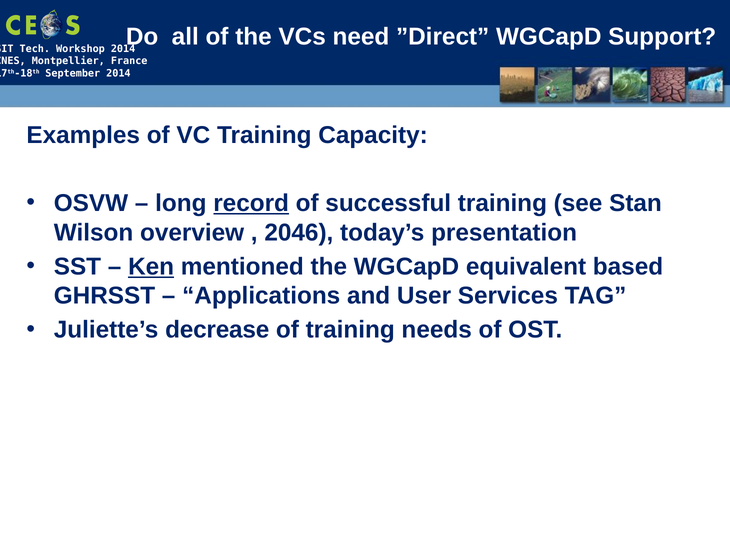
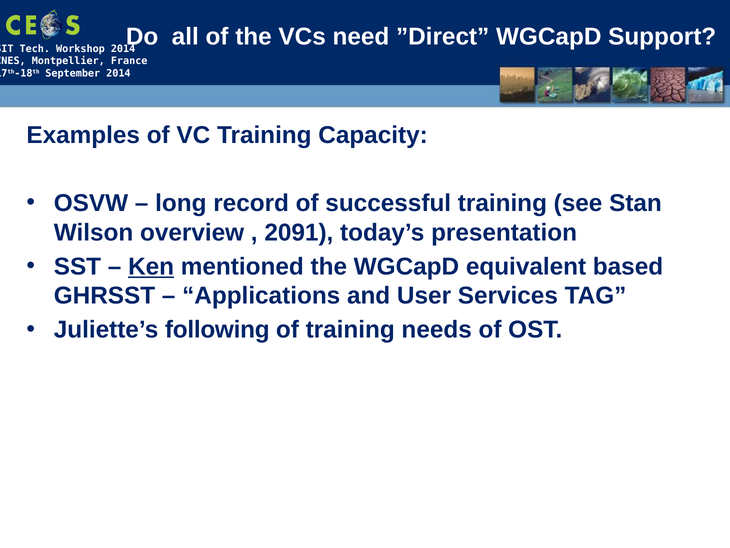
record underline: present -> none
2046: 2046 -> 2091
decrease: decrease -> following
